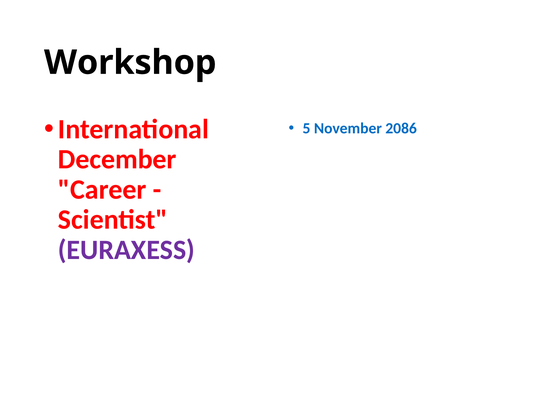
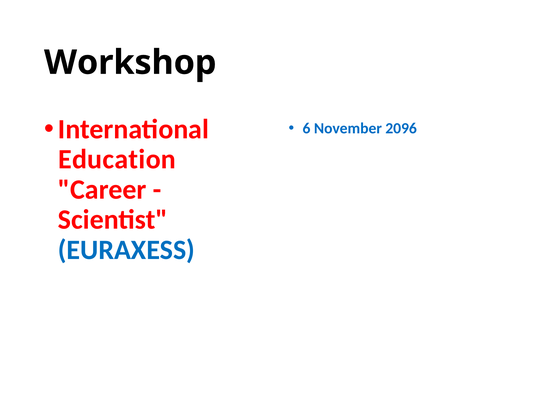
5: 5 -> 6
2086: 2086 -> 2096
December: December -> Education
EURAXESS colour: purple -> blue
